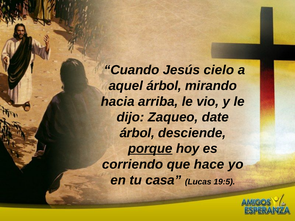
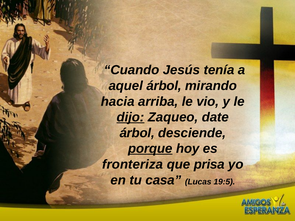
cielo: cielo -> tenía
dijo underline: none -> present
corriendo: corriendo -> fronteriza
hace: hace -> prisa
